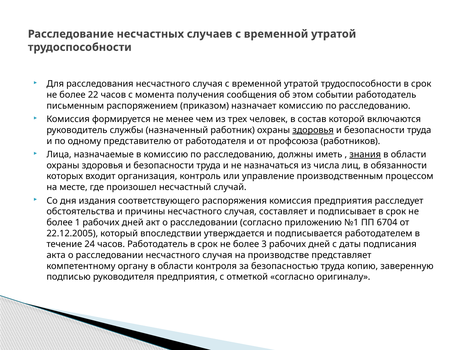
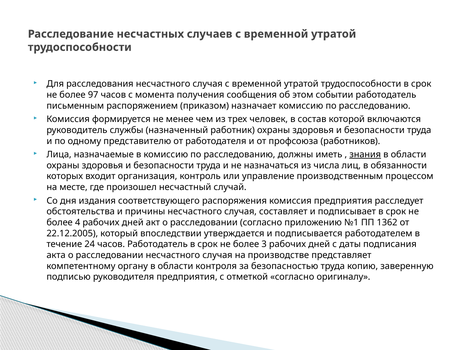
22: 22 -> 97
здоровья at (313, 130) underline: present -> none
1: 1 -> 4
6704: 6704 -> 1362
